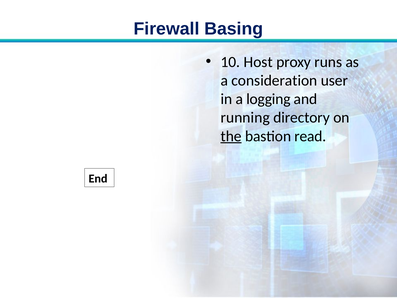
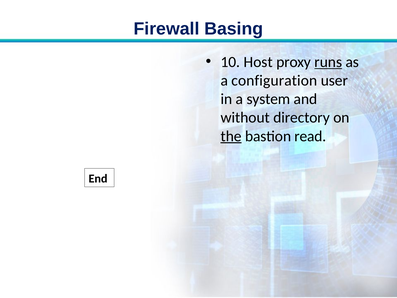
runs underline: none -> present
consideration: consideration -> configuration
logging: logging -> system
running: running -> without
